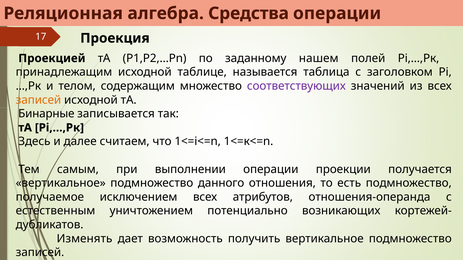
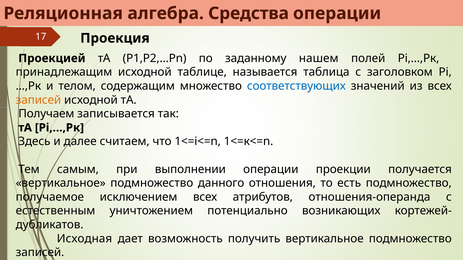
соответствующих colour: purple -> blue
Бинарные: Бинарные -> Получаем
Изменять: Изменять -> Исходная
